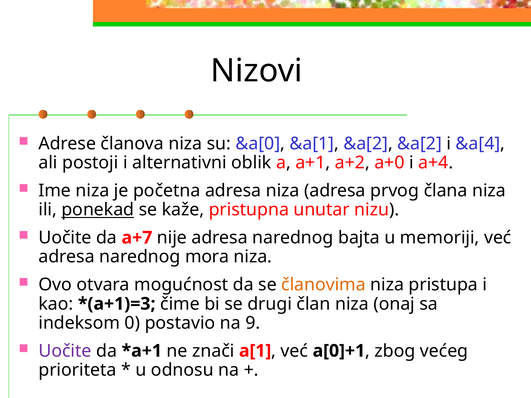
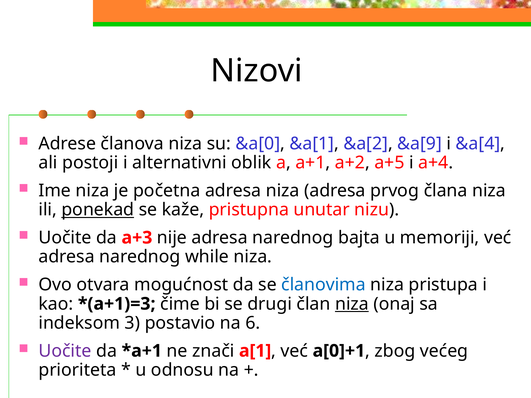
&a[2 &a[2: &a[2 -> &a[9
a+0: a+0 -> a+5
a+7: a+7 -> a+3
mora: mora -> while
članovima colour: orange -> blue
niza at (352, 304) underline: none -> present
0: 0 -> 3
9: 9 -> 6
